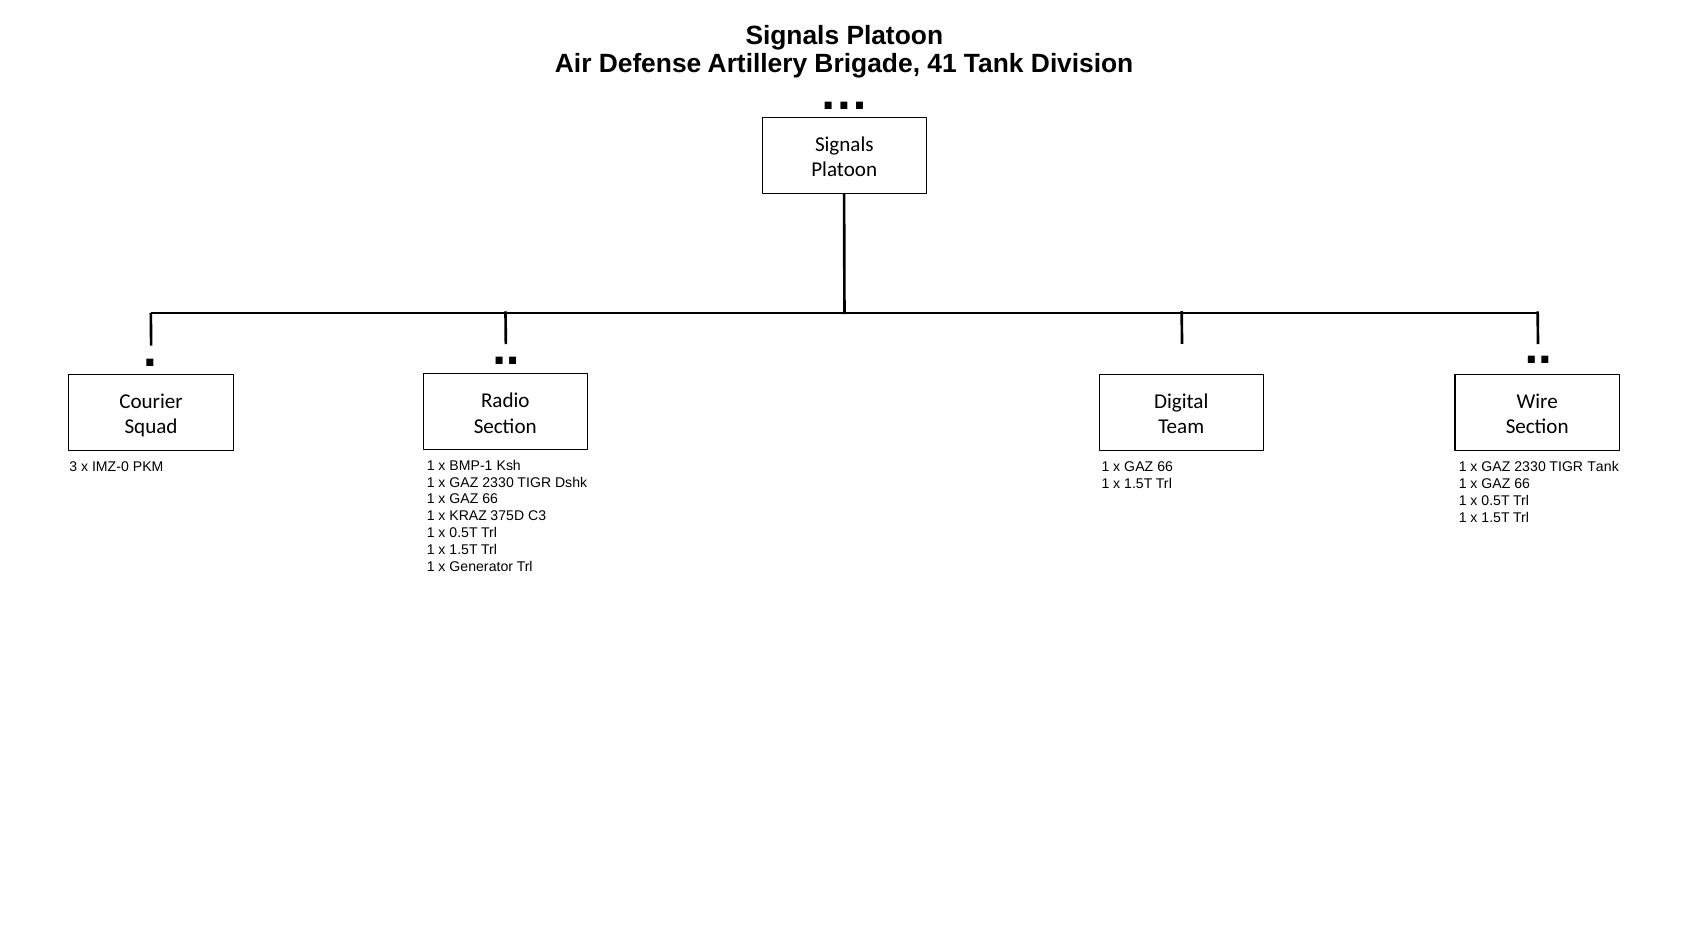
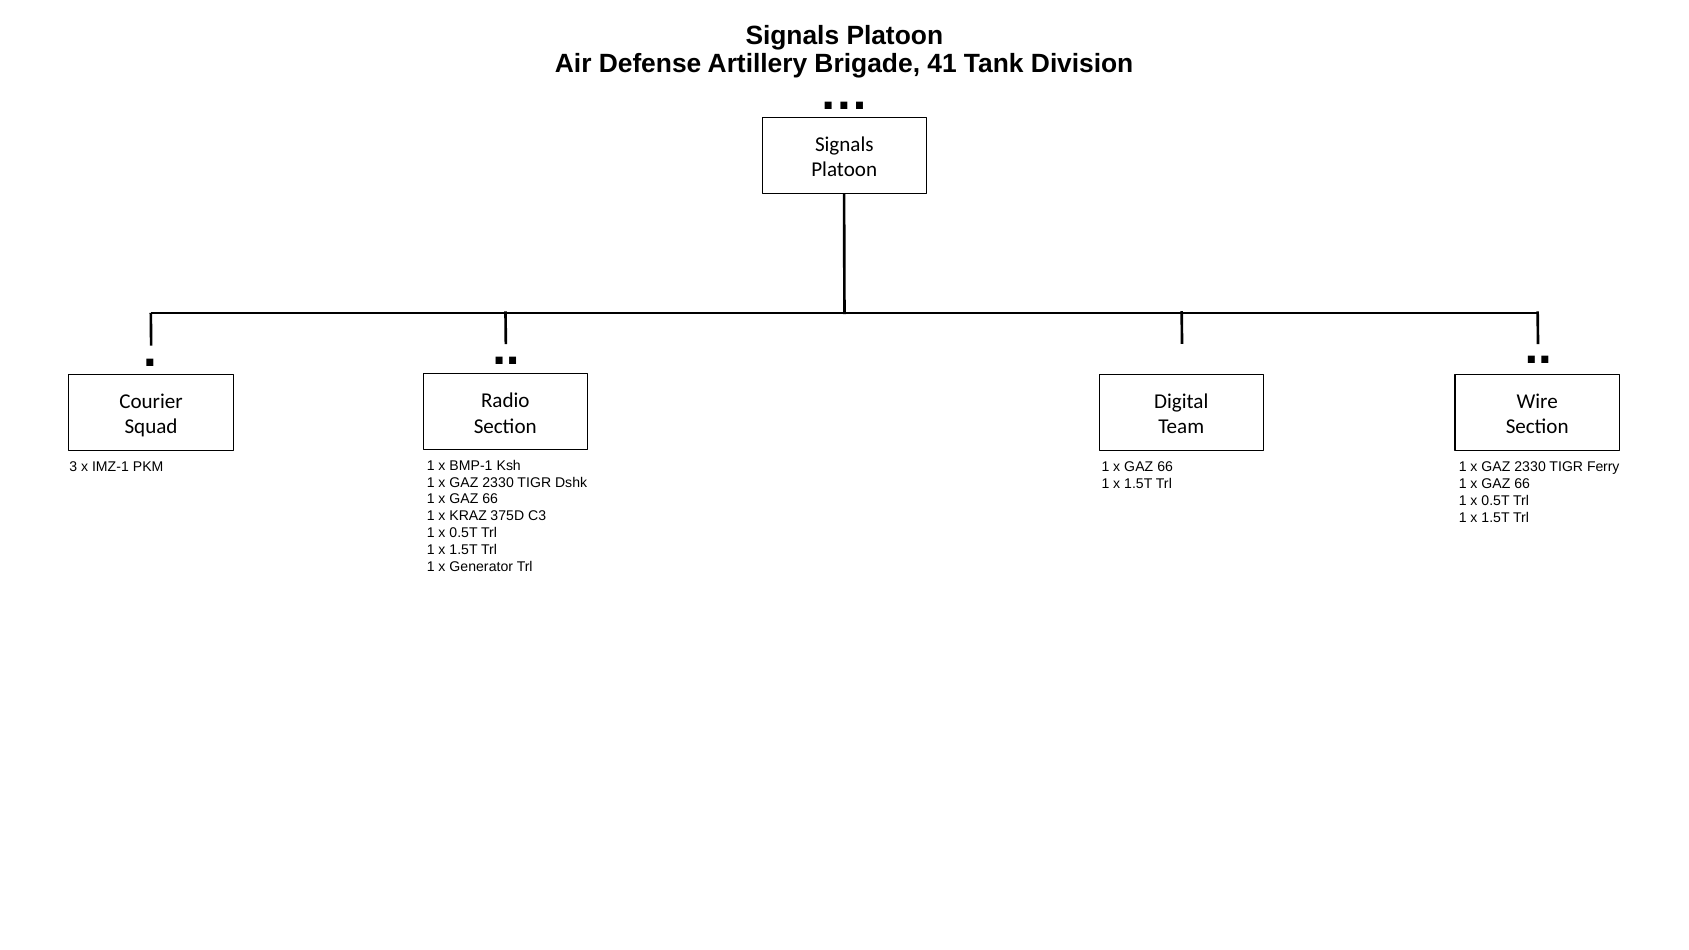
IMZ-0: IMZ-0 -> IMZ-1
TIGR Tank: Tank -> Ferry
